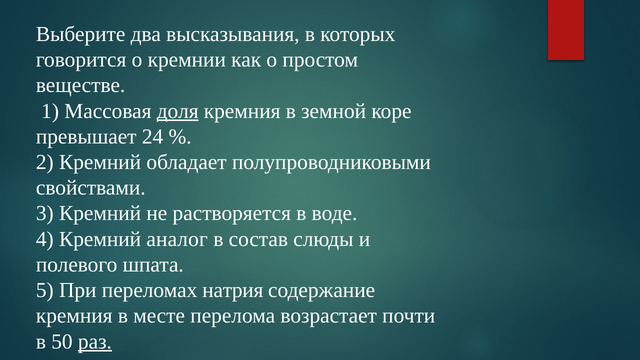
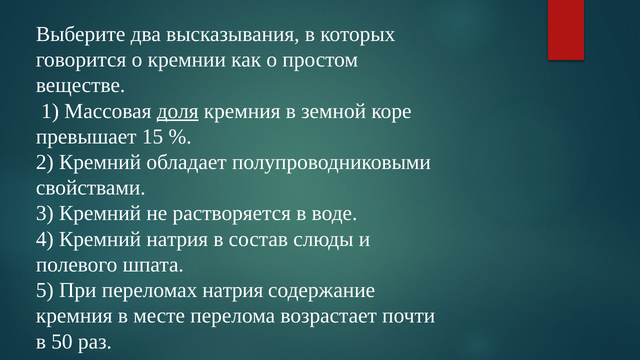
24: 24 -> 15
Кремний аналог: аналог -> натрия
раз underline: present -> none
